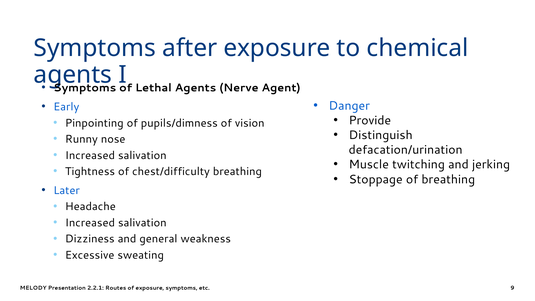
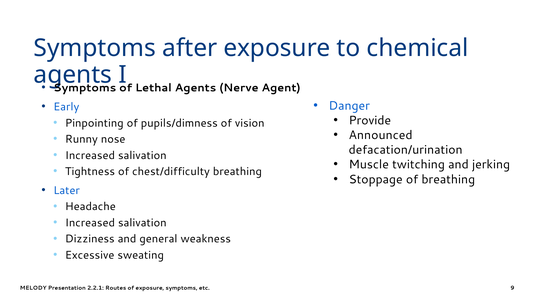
Distinguish: Distinguish -> Announced
